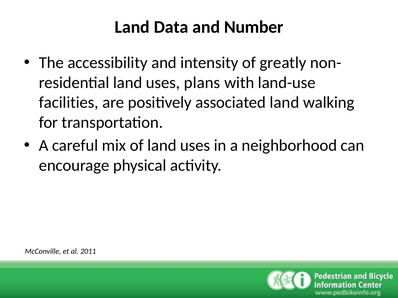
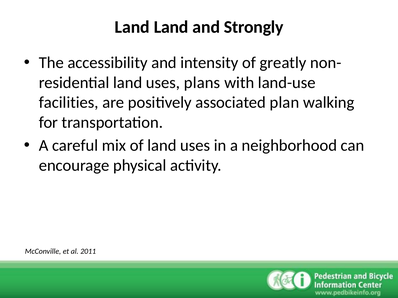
Land Data: Data -> Land
Number: Number -> Strongly
associated land: land -> plan
